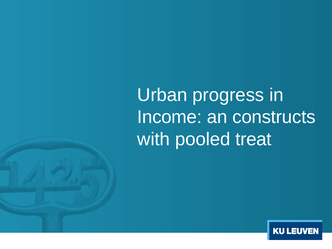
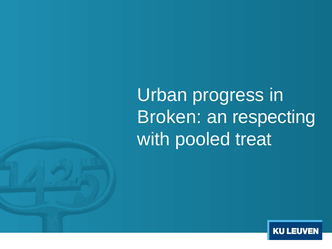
Income: Income -> Broken
constructs: constructs -> respecting
